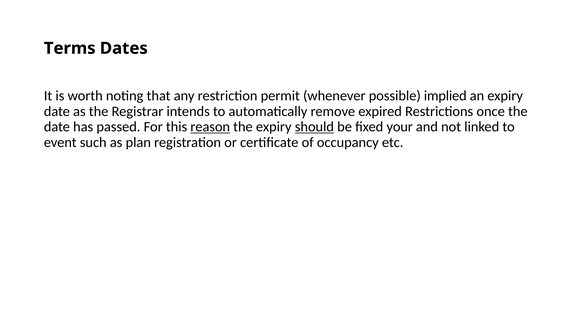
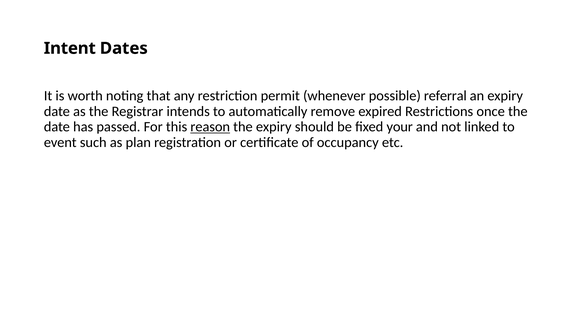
Terms: Terms -> Intent
implied: implied -> referral
should underline: present -> none
